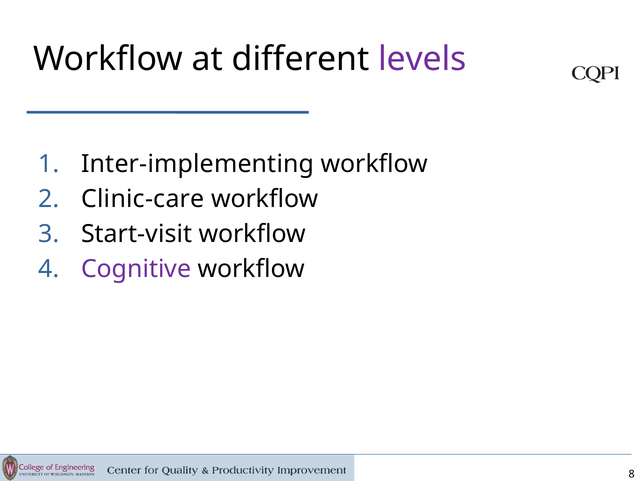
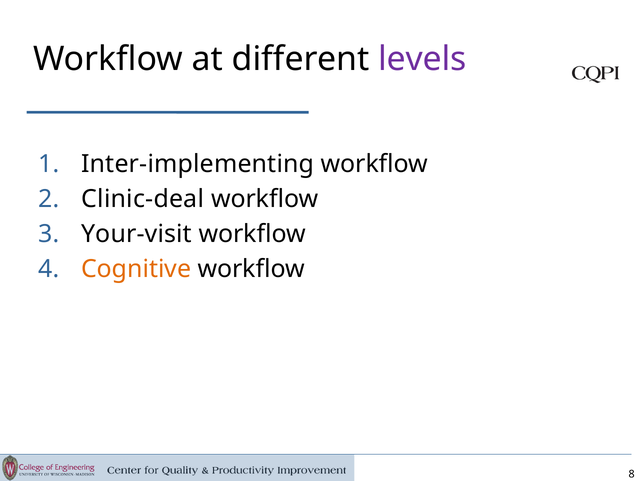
Clinic-care: Clinic-care -> Clinic-deal
Start-visit: Start-visit -> Your-visit
Cognitive colour: purple -> orange
